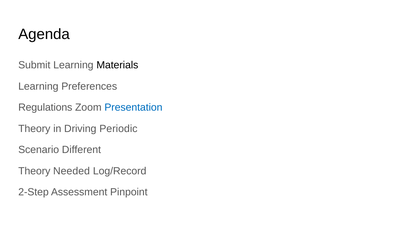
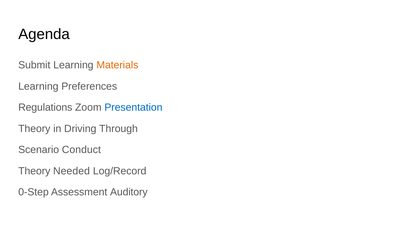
Materials colour: black -> orange
Periodic: Periodic -> Through
Different: Different -> Conduct
2-Step: 2-Step -> 0-Step
Pinpoint: Pinpoint -> Auditory
